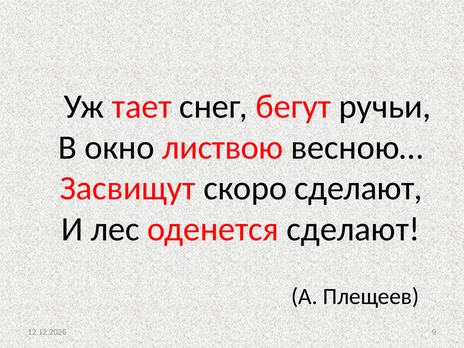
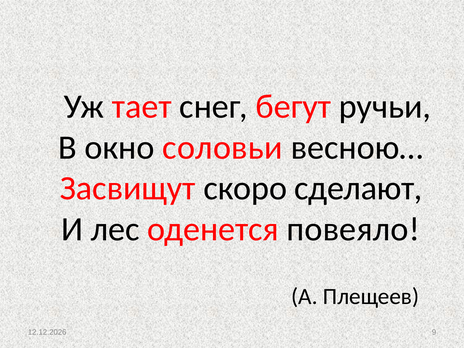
листвою: листвою -> соловьи
оденется сделают: сделают -> повеяло
